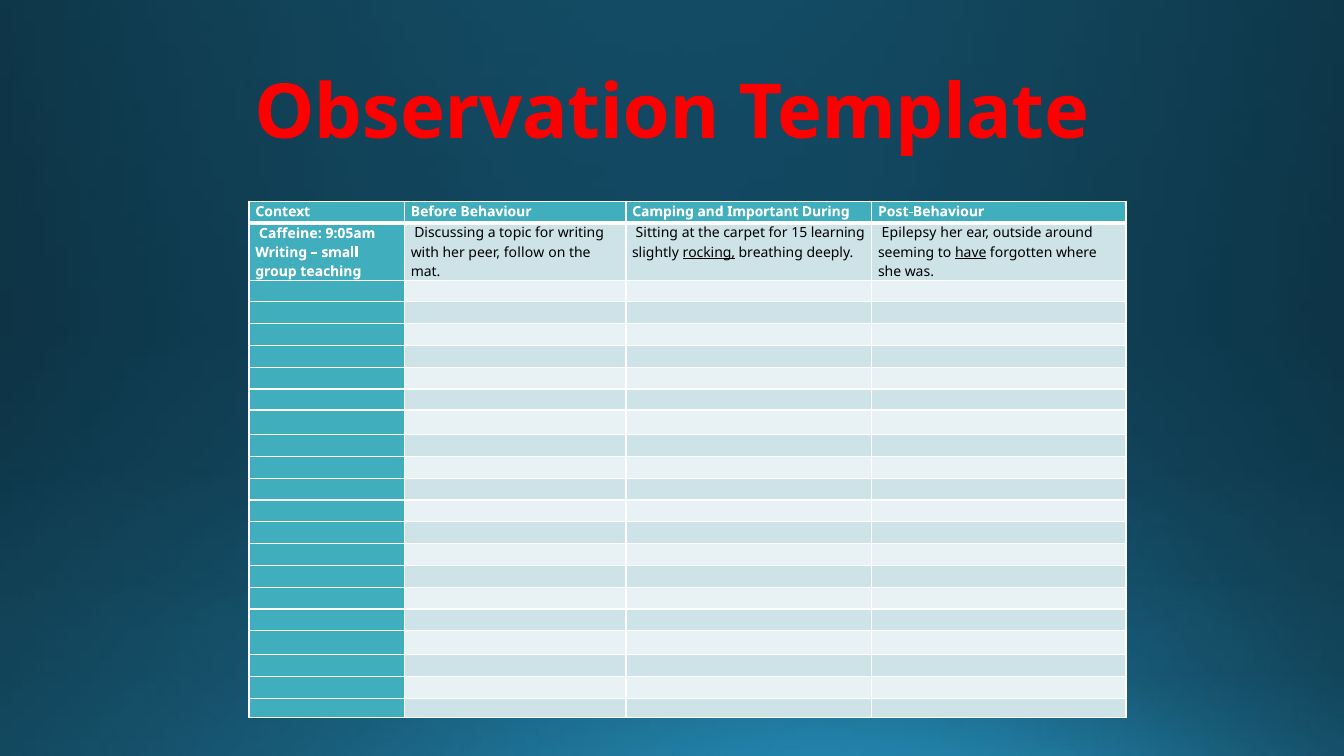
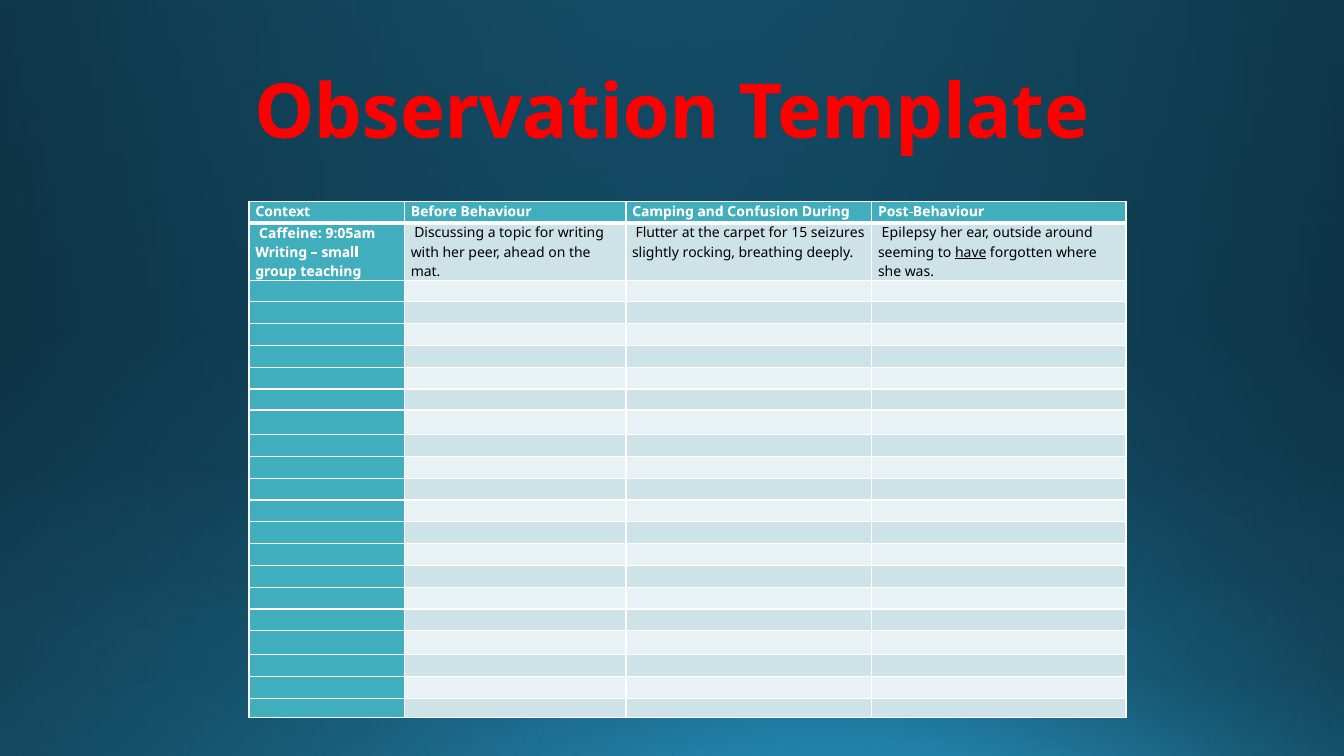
Important: Important -> Confusion
Sitting: Sitting -> Flutter
learning: learning -> seizures
follow: follow -> ahead
rocking underline: present -> none
